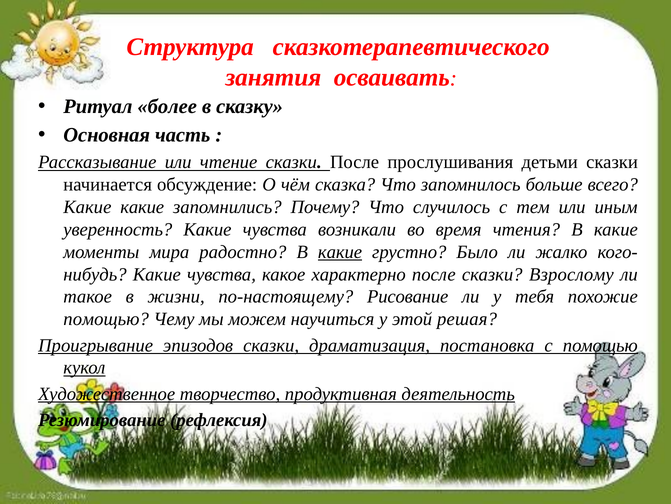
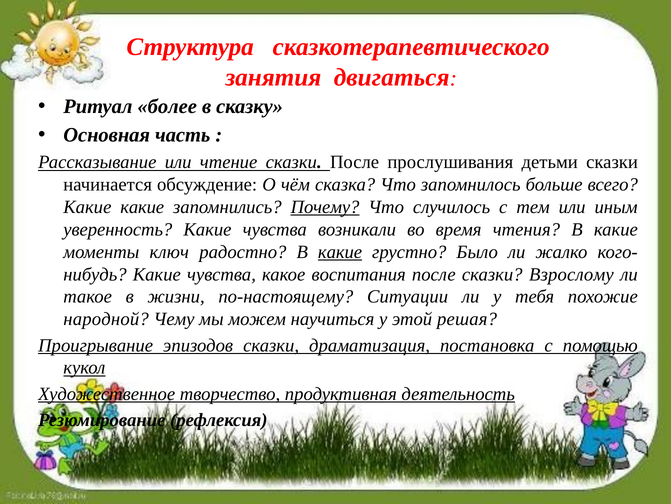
осваивать: осваивать -> двигаться
Почему underline: none -> present
мира: мира -> ключ
характерно: характерно -> воспитания
Рисование: Рисование -> Ситуации
помощью at (106, 319): помощью -> народной
